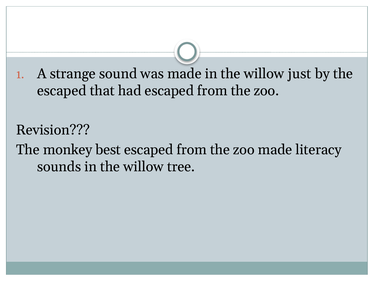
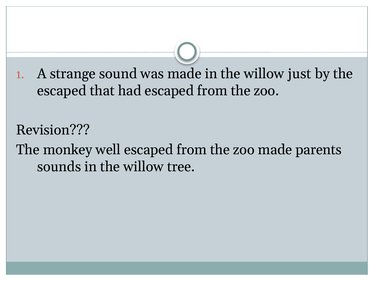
best: best -> well
literacy: literacy -> parents
